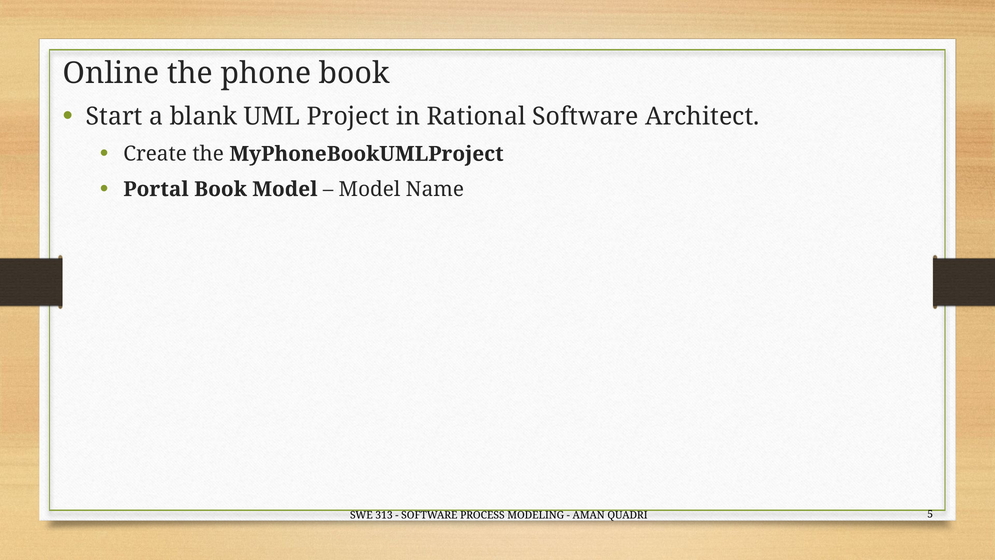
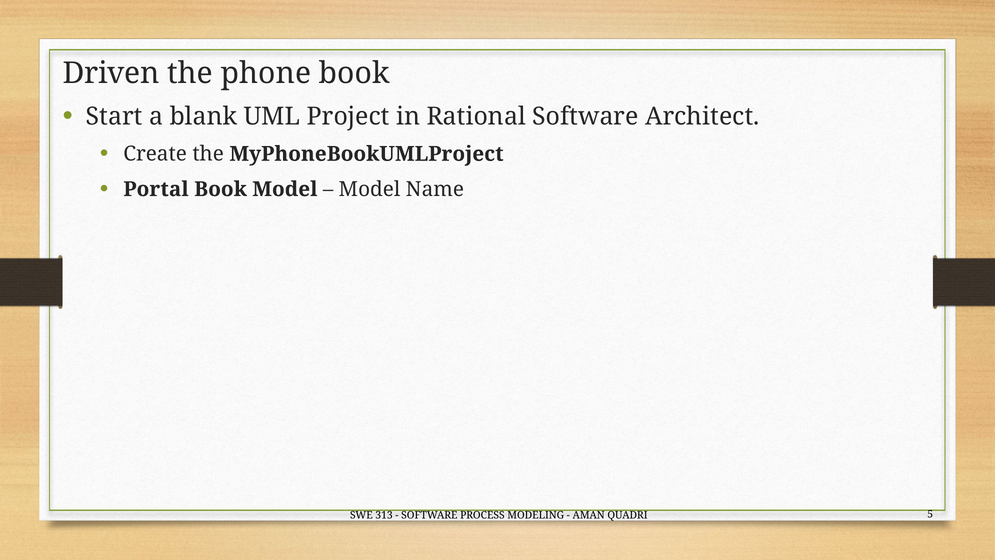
Online: Online -> Driven
